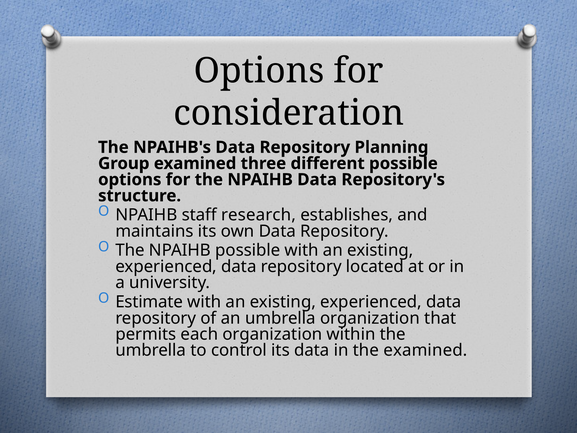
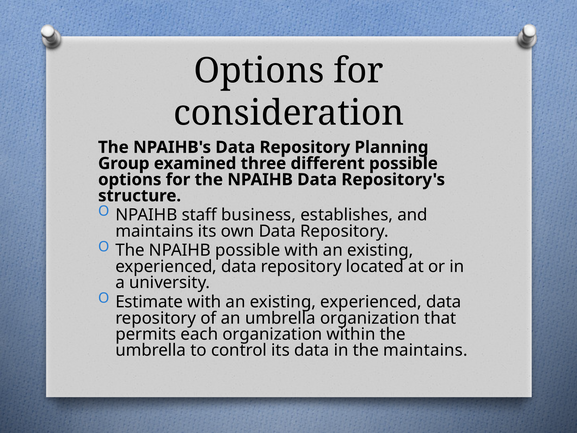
research: research -> business
the examined: examined -> maintains
